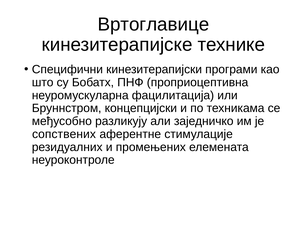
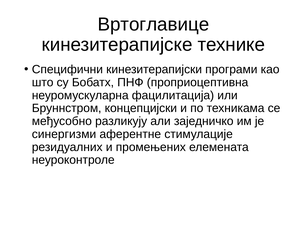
сопствених: сопствених -> синергизми
